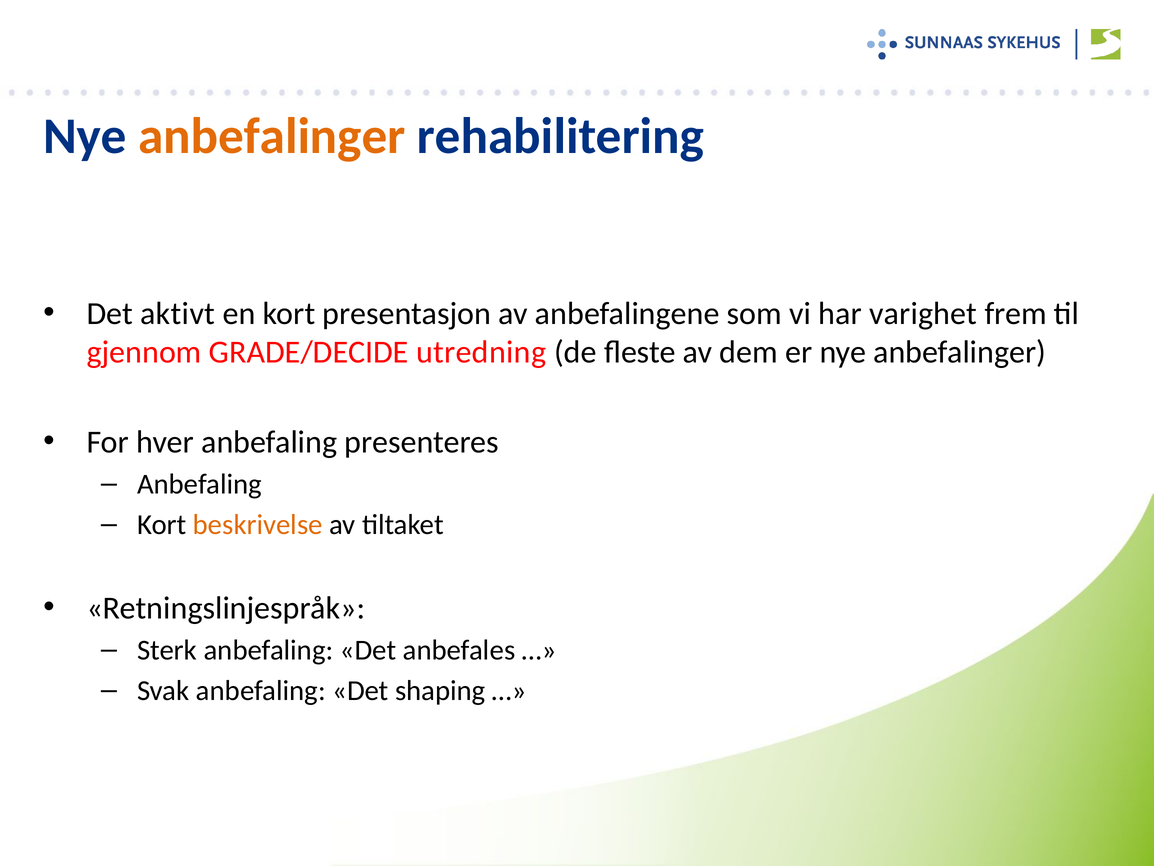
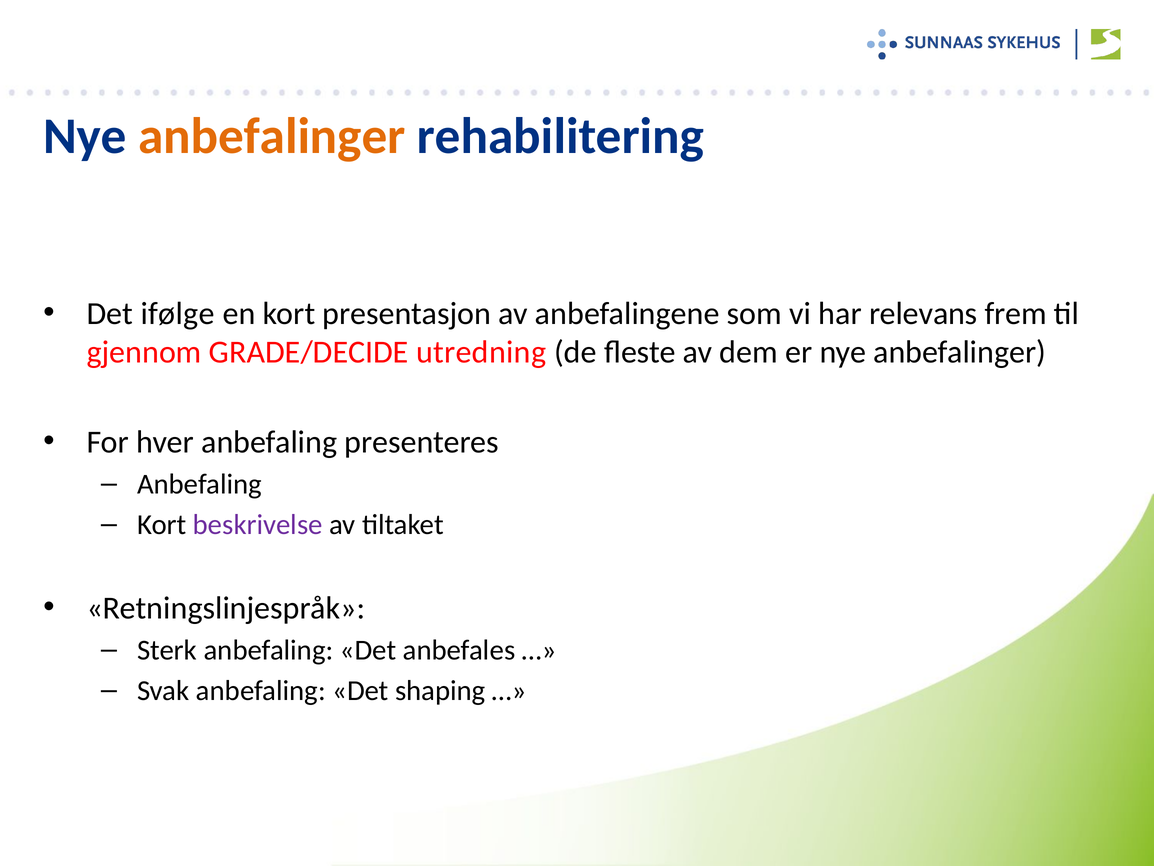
aktivt: aktivt -> ifølge
varighet: varighet -> relevans
beskrivelse colour: orange -> purple
